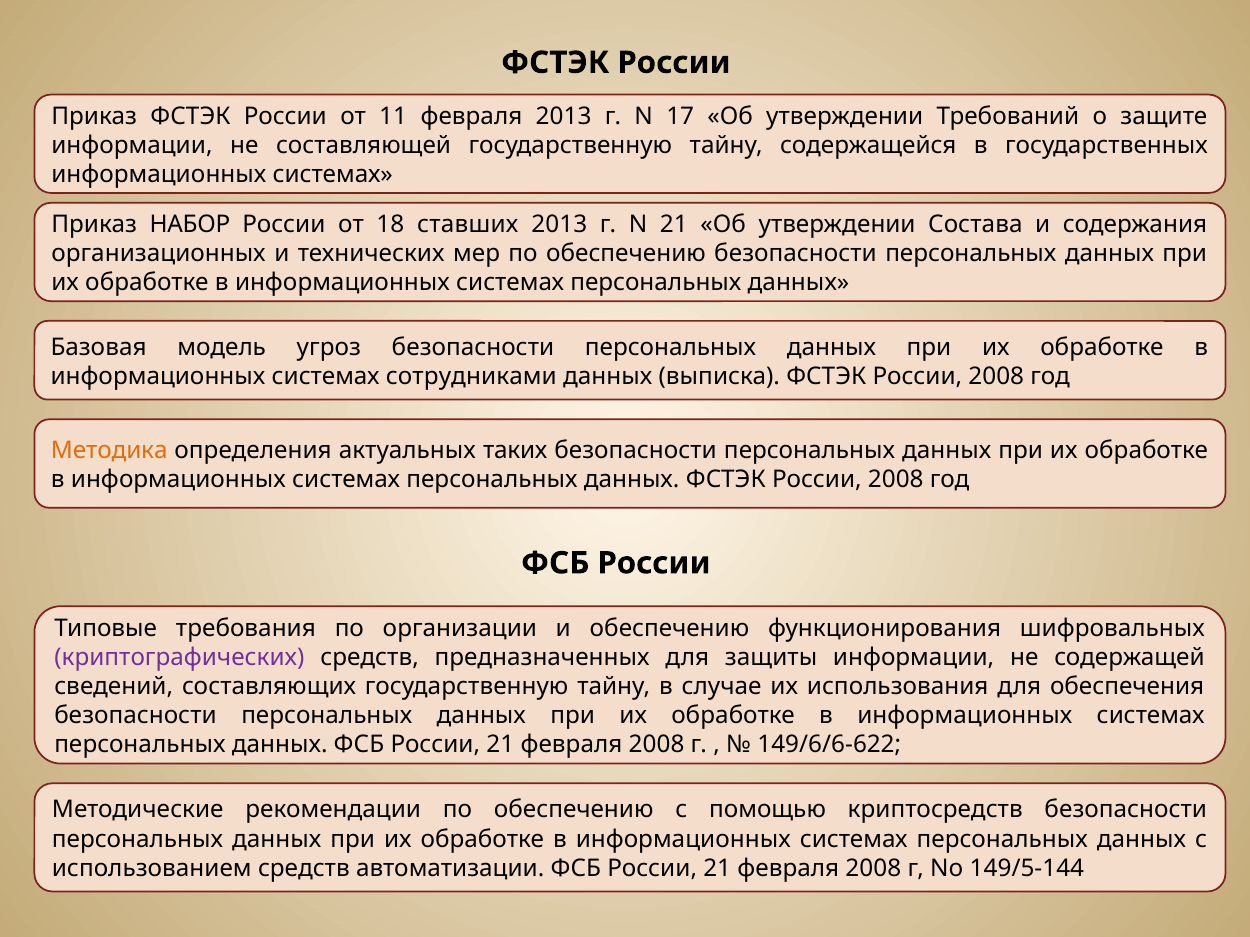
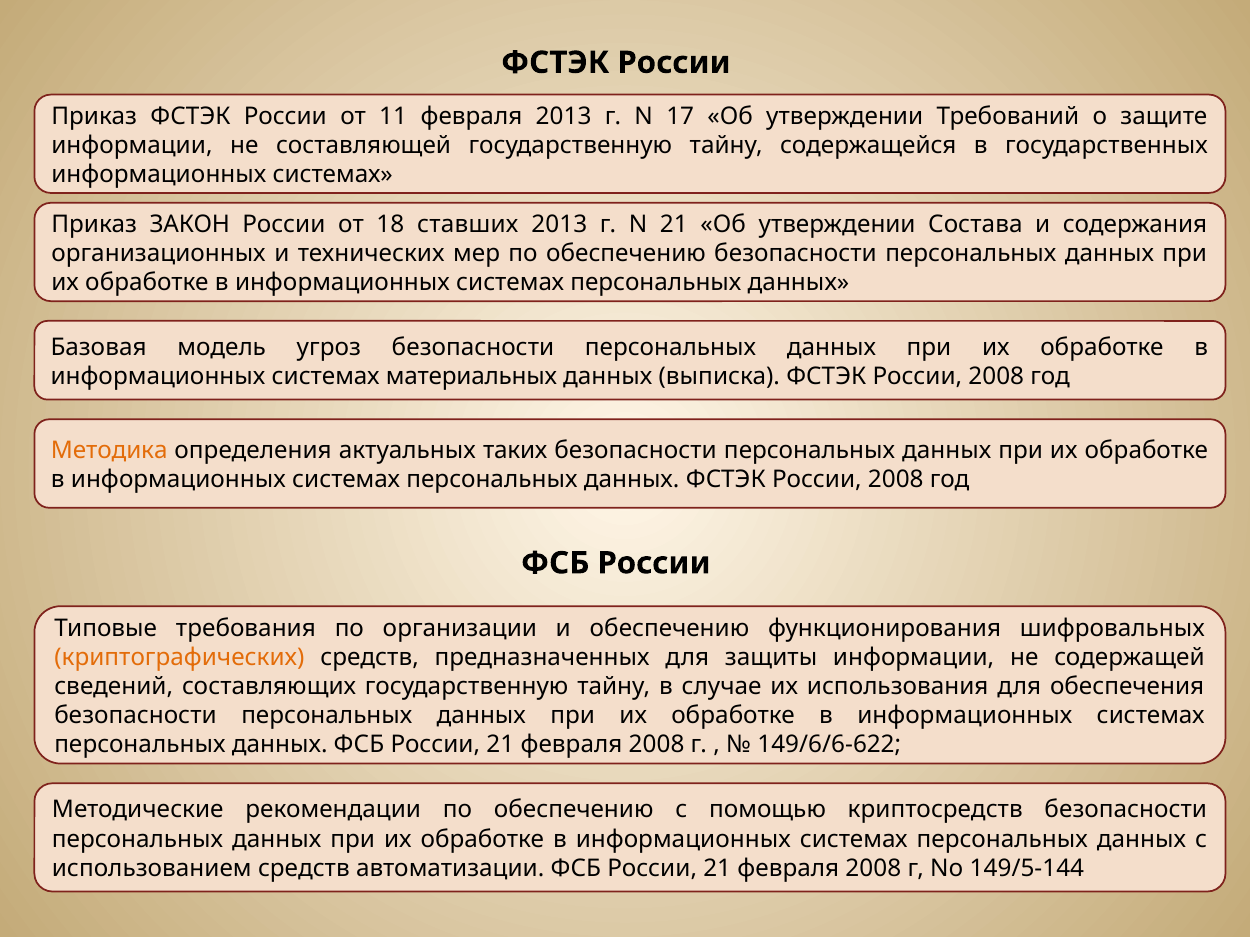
НАБОР: НАБОР -> ЗАКОН
сотрудниками: сотрудниками -> материальных
криптографических colour: purple -> orange
